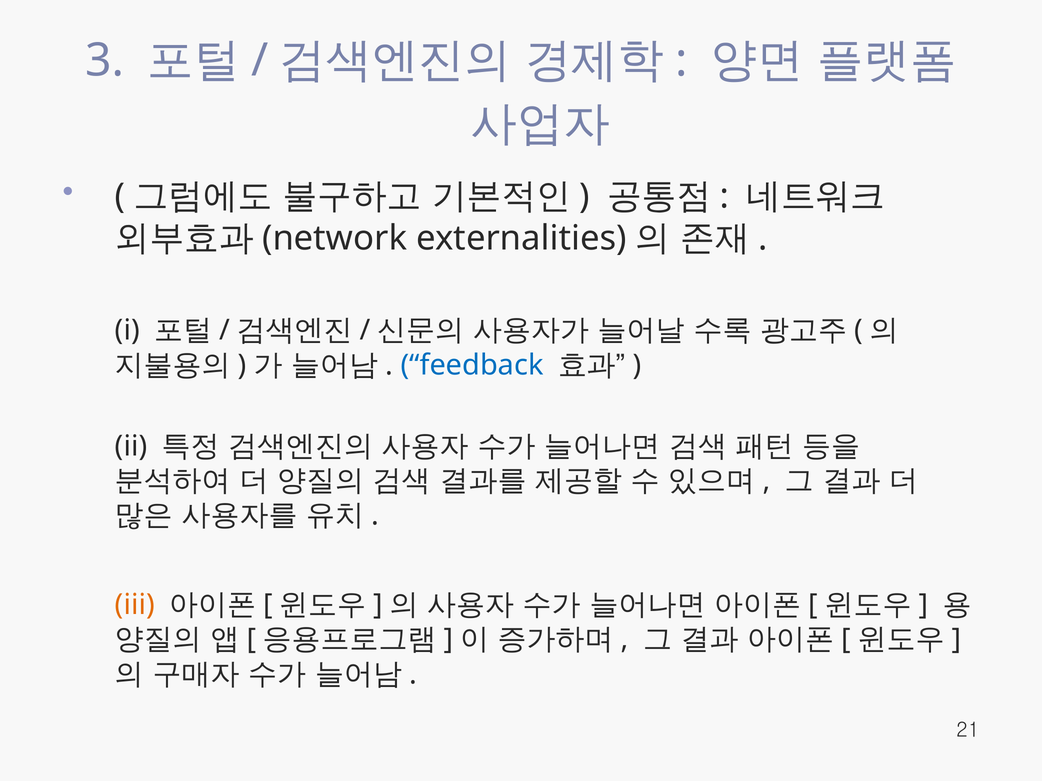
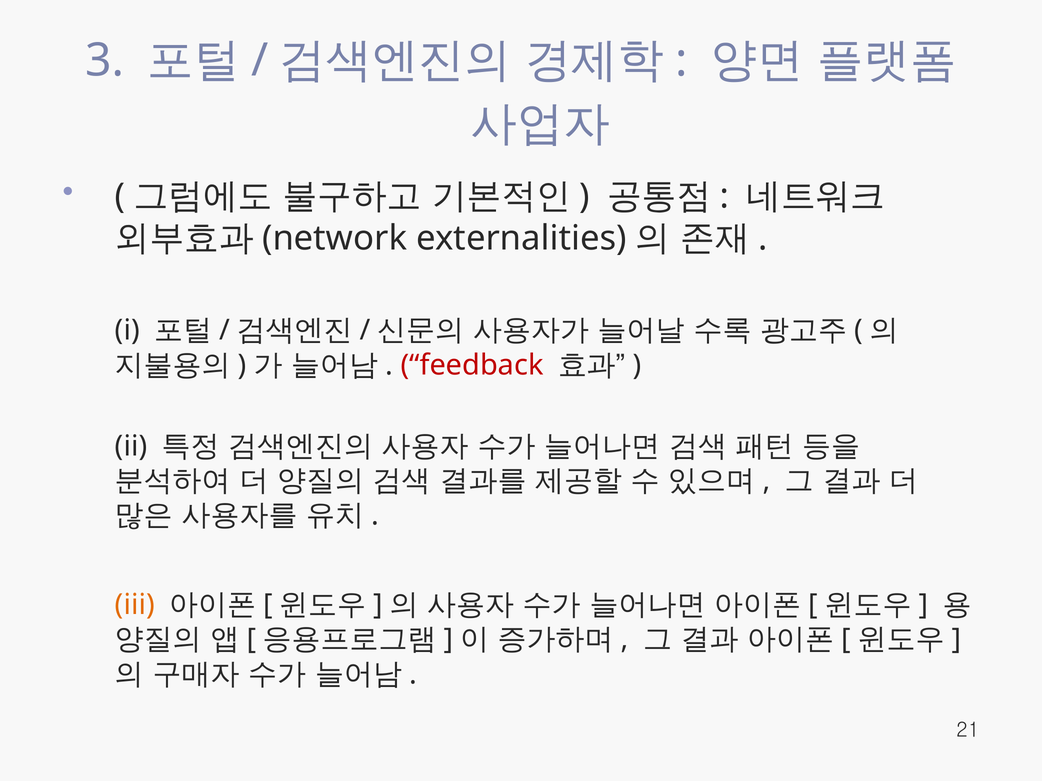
feedback colour: blue -> red
